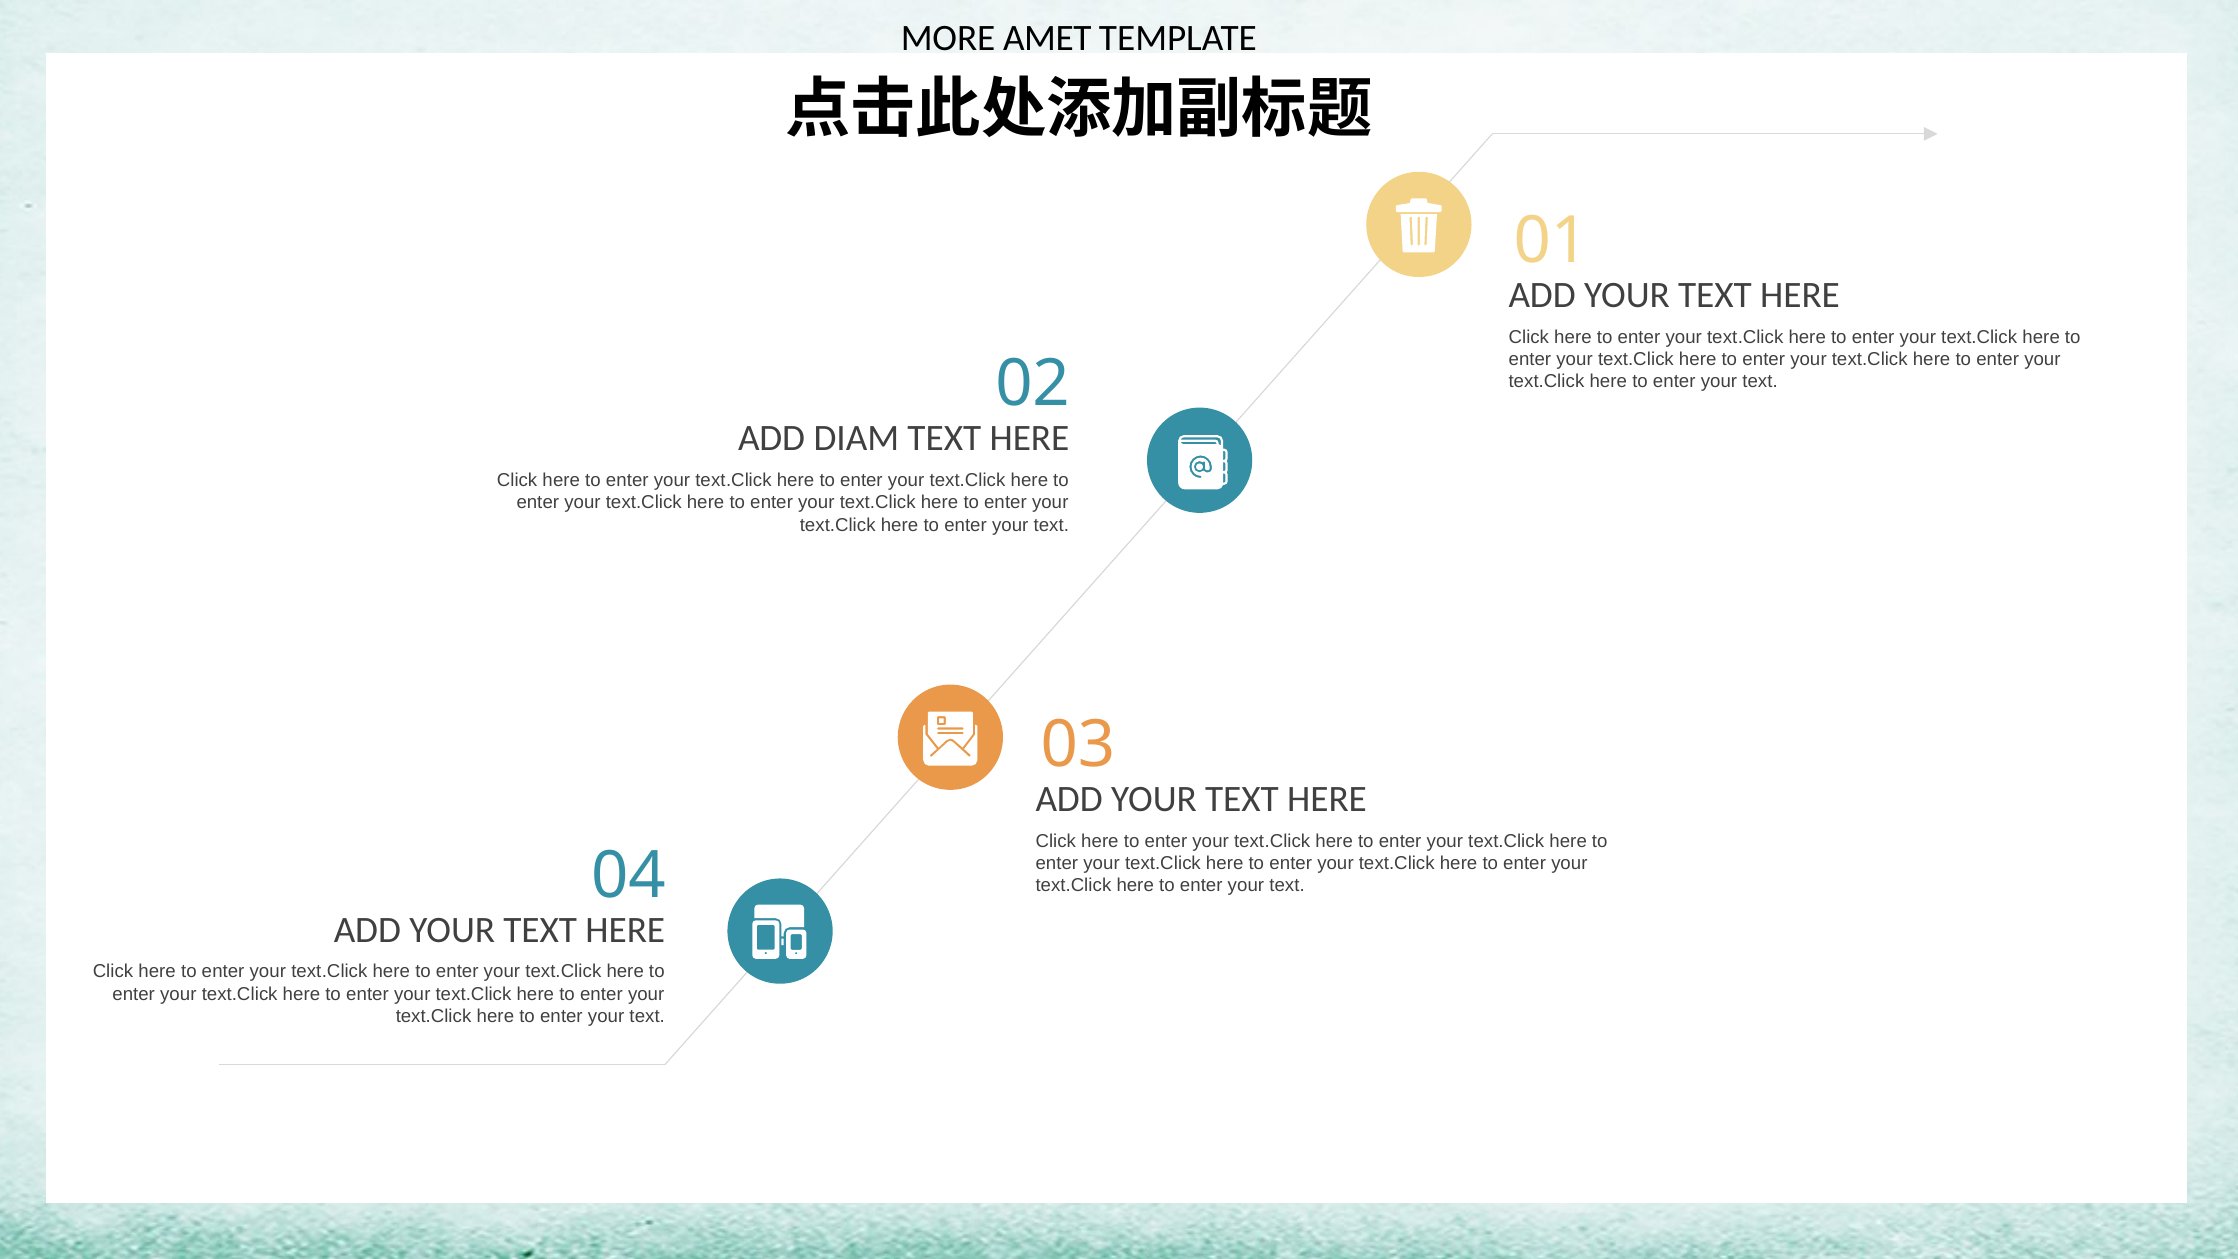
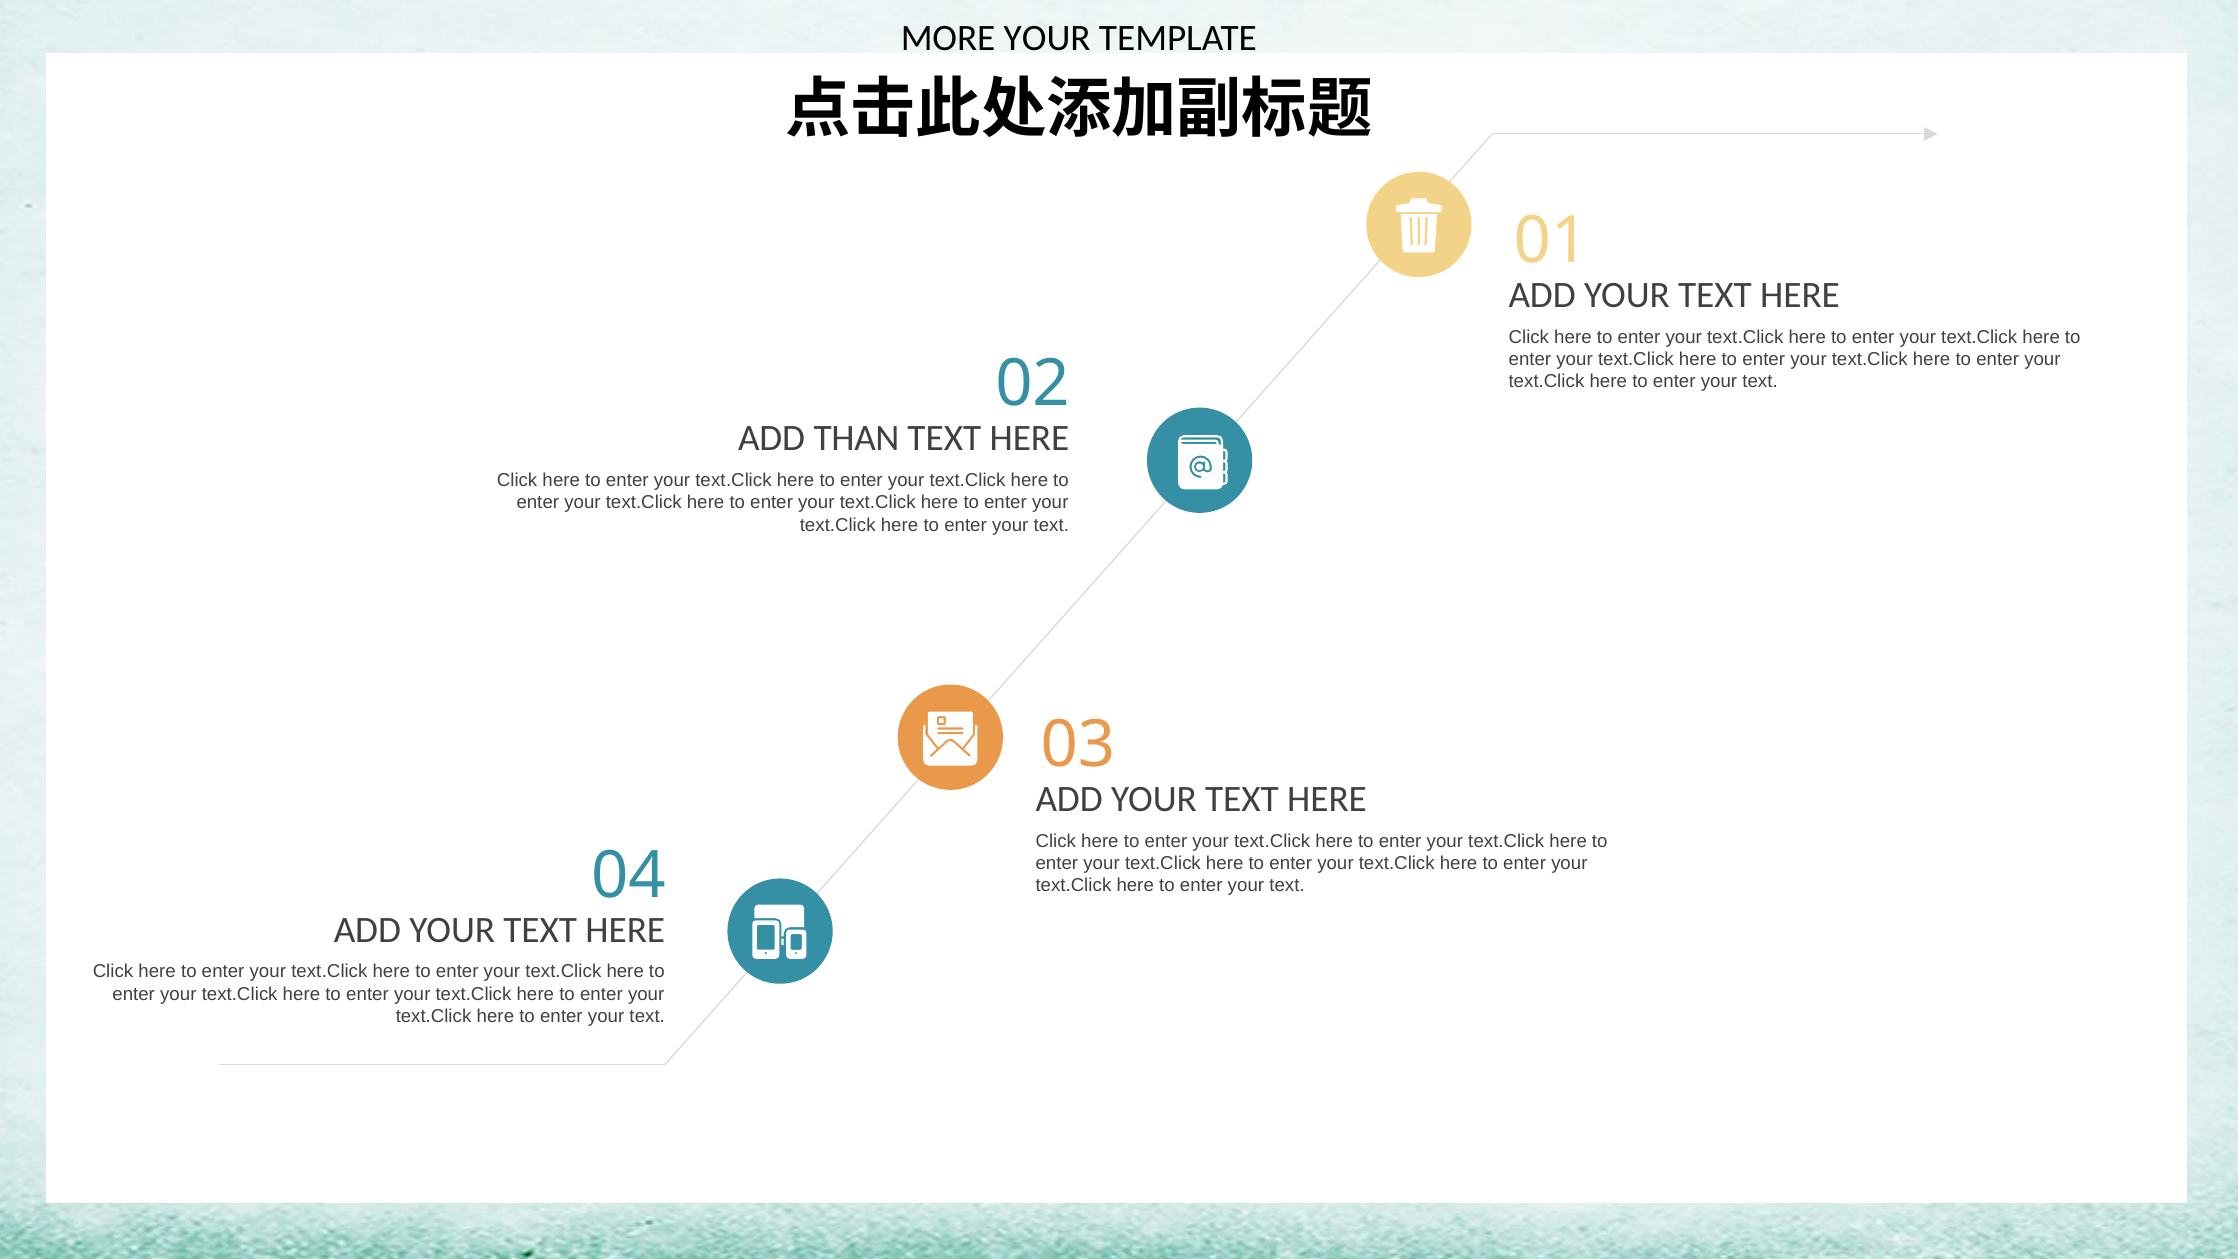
MORE AMET: AMET -> YOUR
DIAM: DIAM -> THAN
